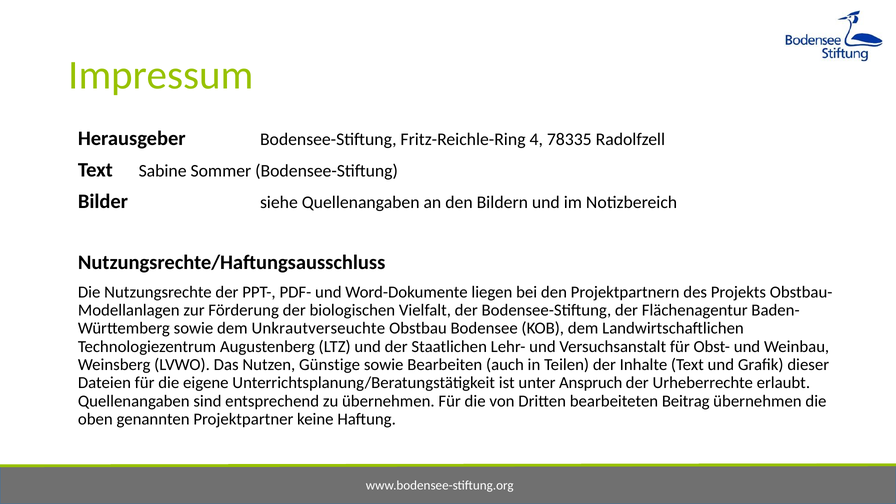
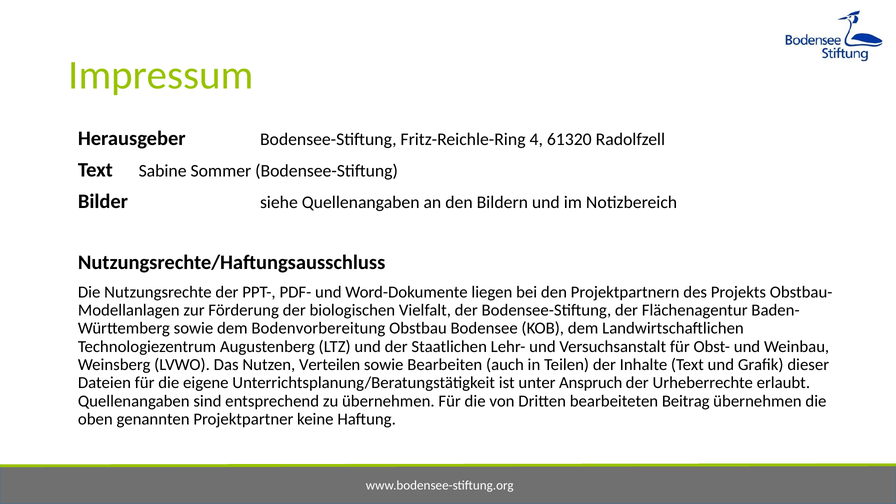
78335: 78335 -> 61320
Unkrautverseuchte: Unkrautverseuchte -> Bodenvorbereitung
Günstige: Günstige -> Verteilen
